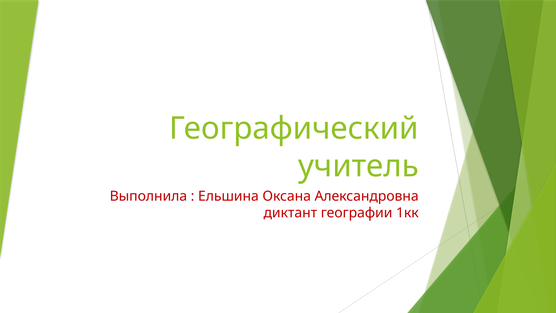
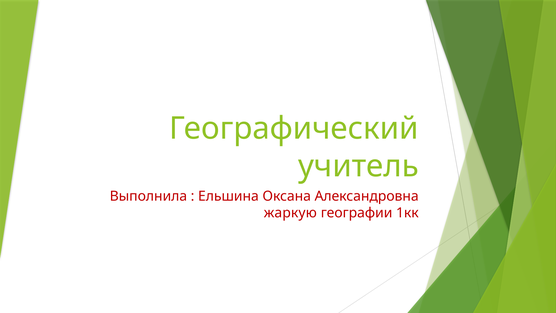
диктант: диктант -> жаркую
